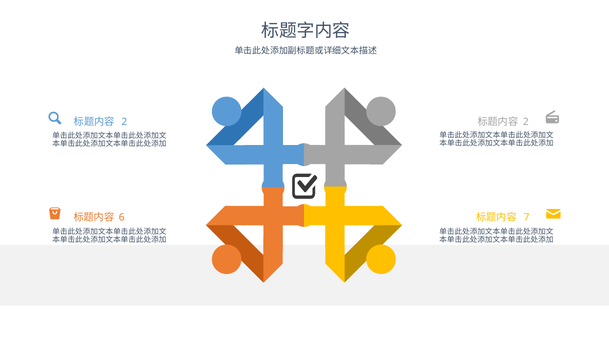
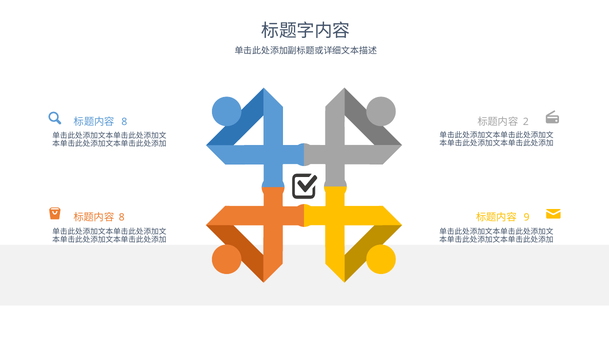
2 at (124, 122): 2 -> 8
6 at (122, 218): 6 -> 8
7: 7 -> 9
